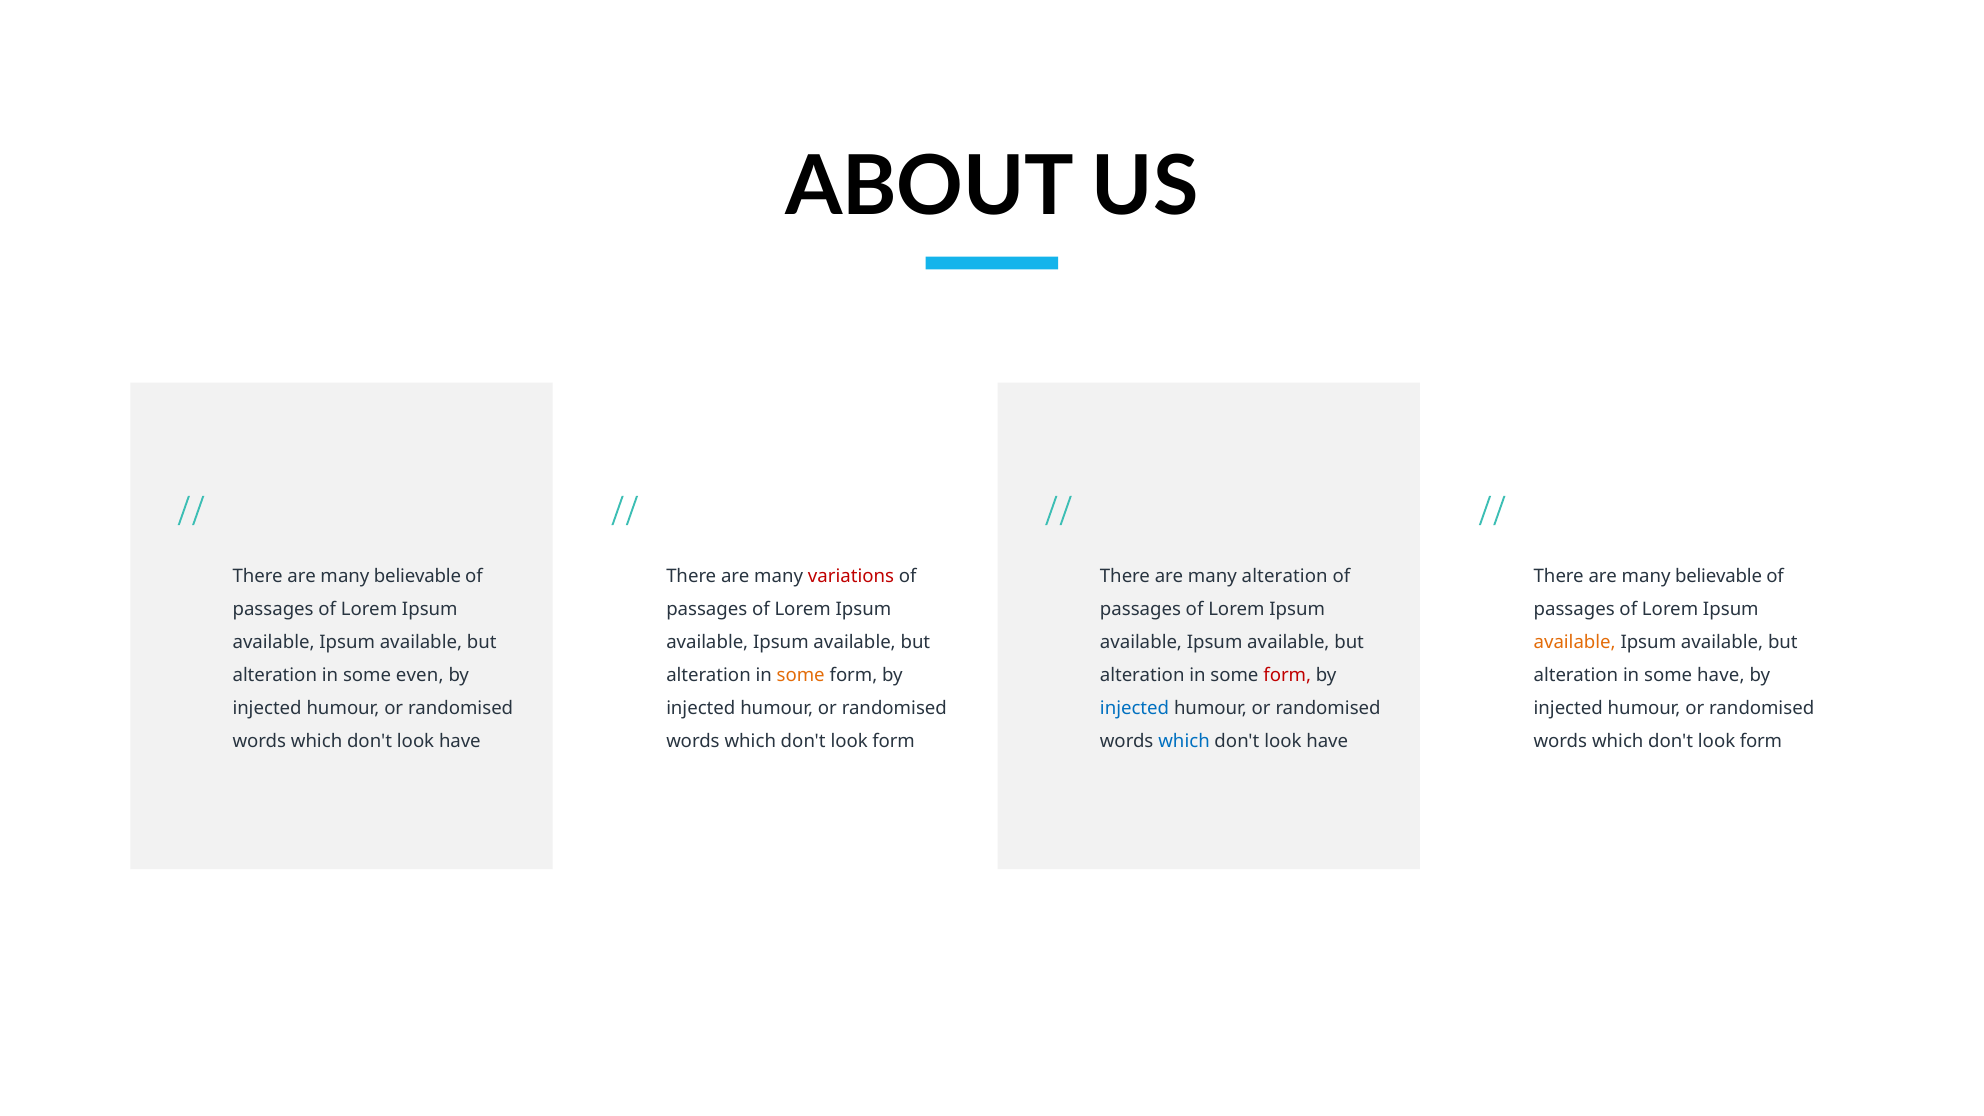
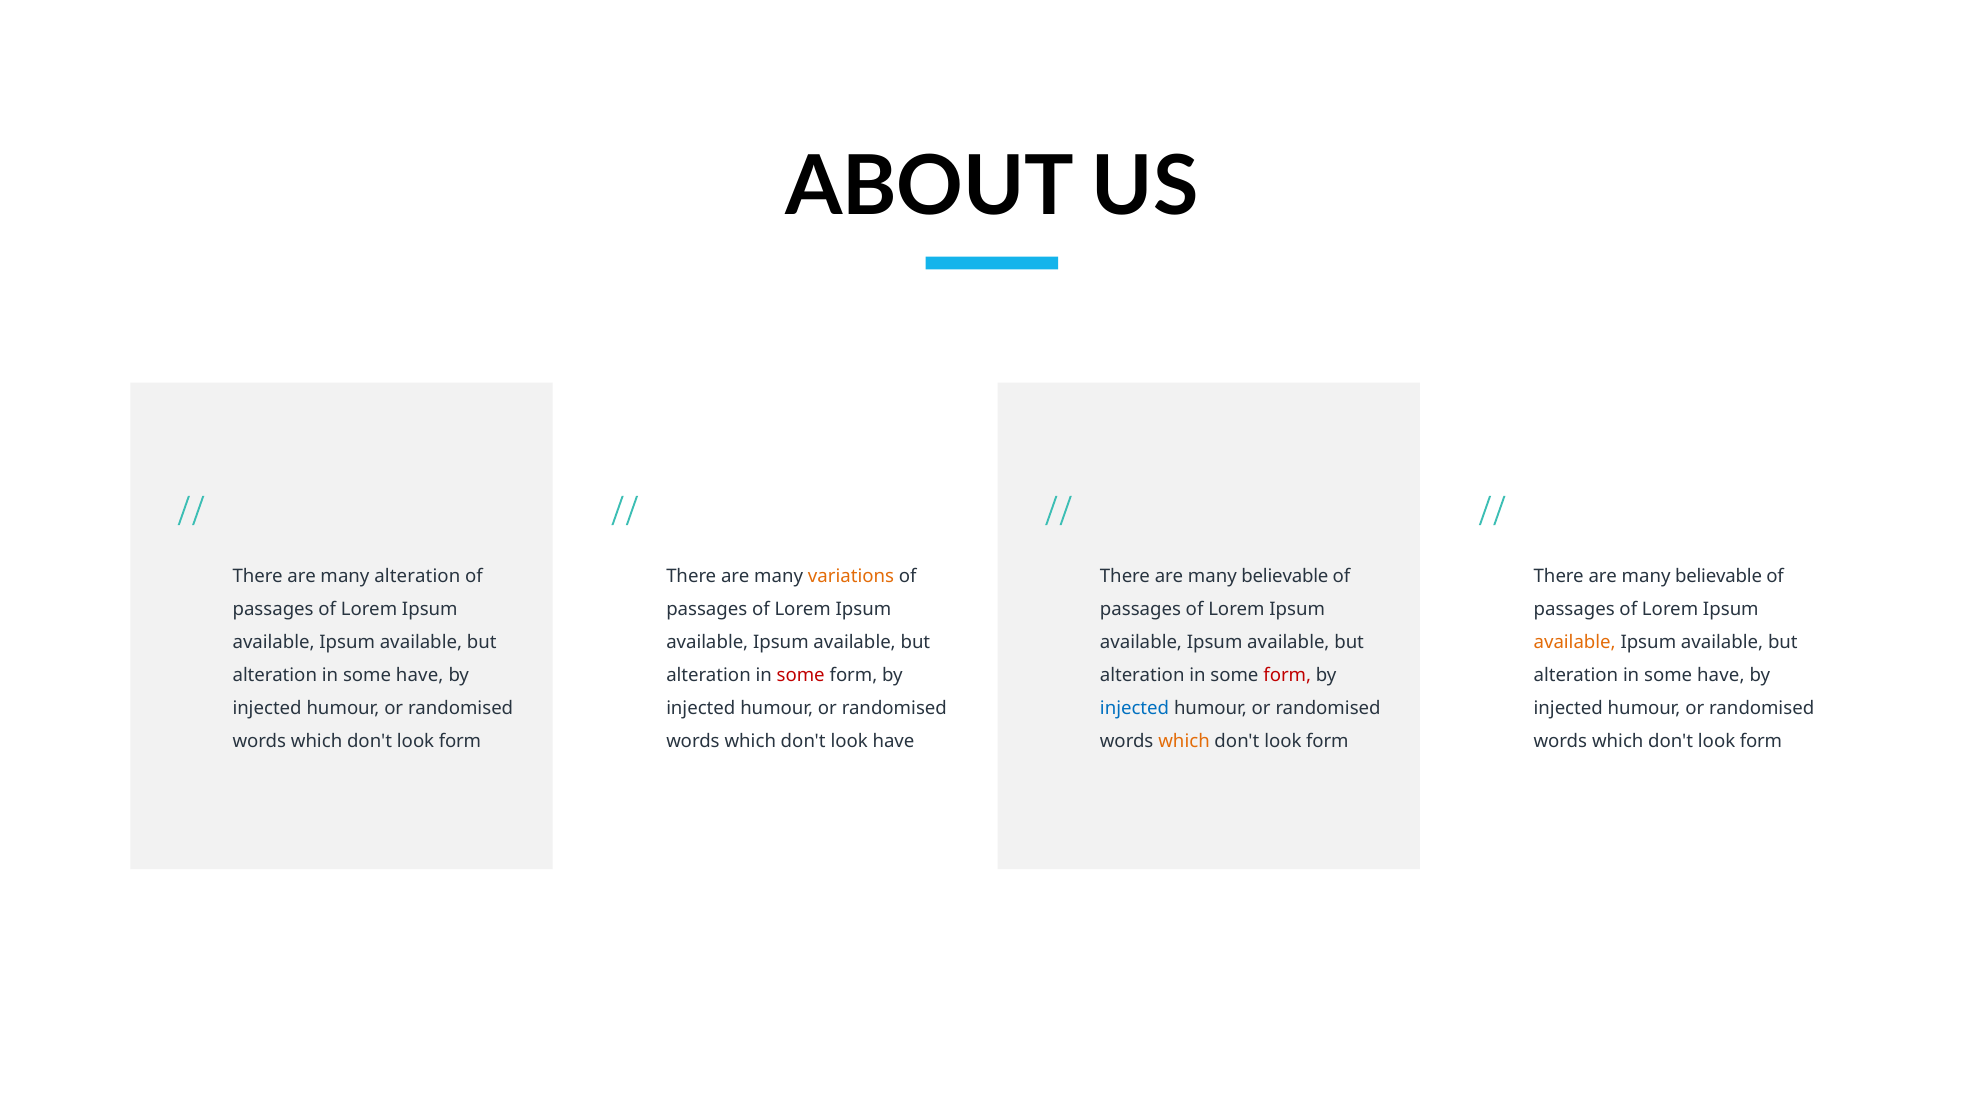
believable at (417, 576): believable -> alteration
variations colour: red -> orange
alteration at (1285, 576): alteration -> believable
even at (420, 675): even -> have
some at (801, 675) colour: orange -> red
have at (460, 741): have -> form
form at (894, 741): form -> have
which at (1184, 741) colour: blue -> orange
have at (1327, 741): have -> form
